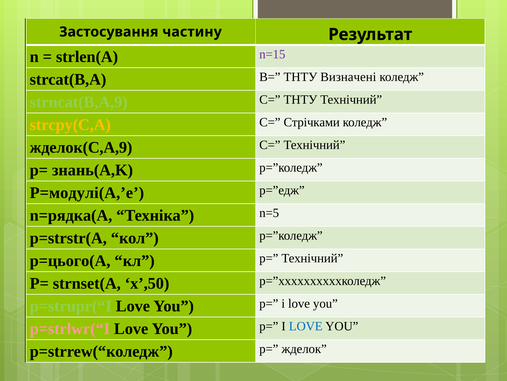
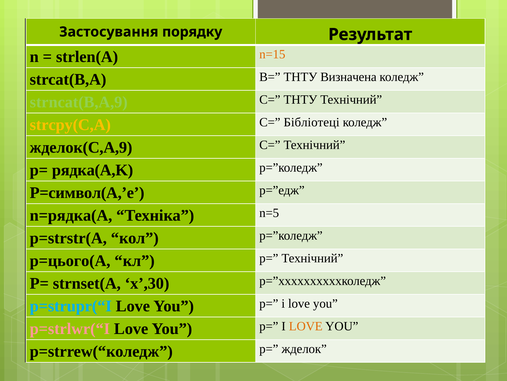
частину: частину -> порядку
n=15 colour: purple -> orange
Визначені: Визначені -> Визначена
Стрічками: Стрічками -> Бібліотеці
знань(A,K: знань(A,K -> рядка(A,K
P=модулі(A,’e: P=модулі(A,’e -> P=символ(A,’e
x’,50: x’,50 -> x’,30
p=strupr(“I colour: light green -> light blue
LOVE at (306, 326) colour: blue -> orange
